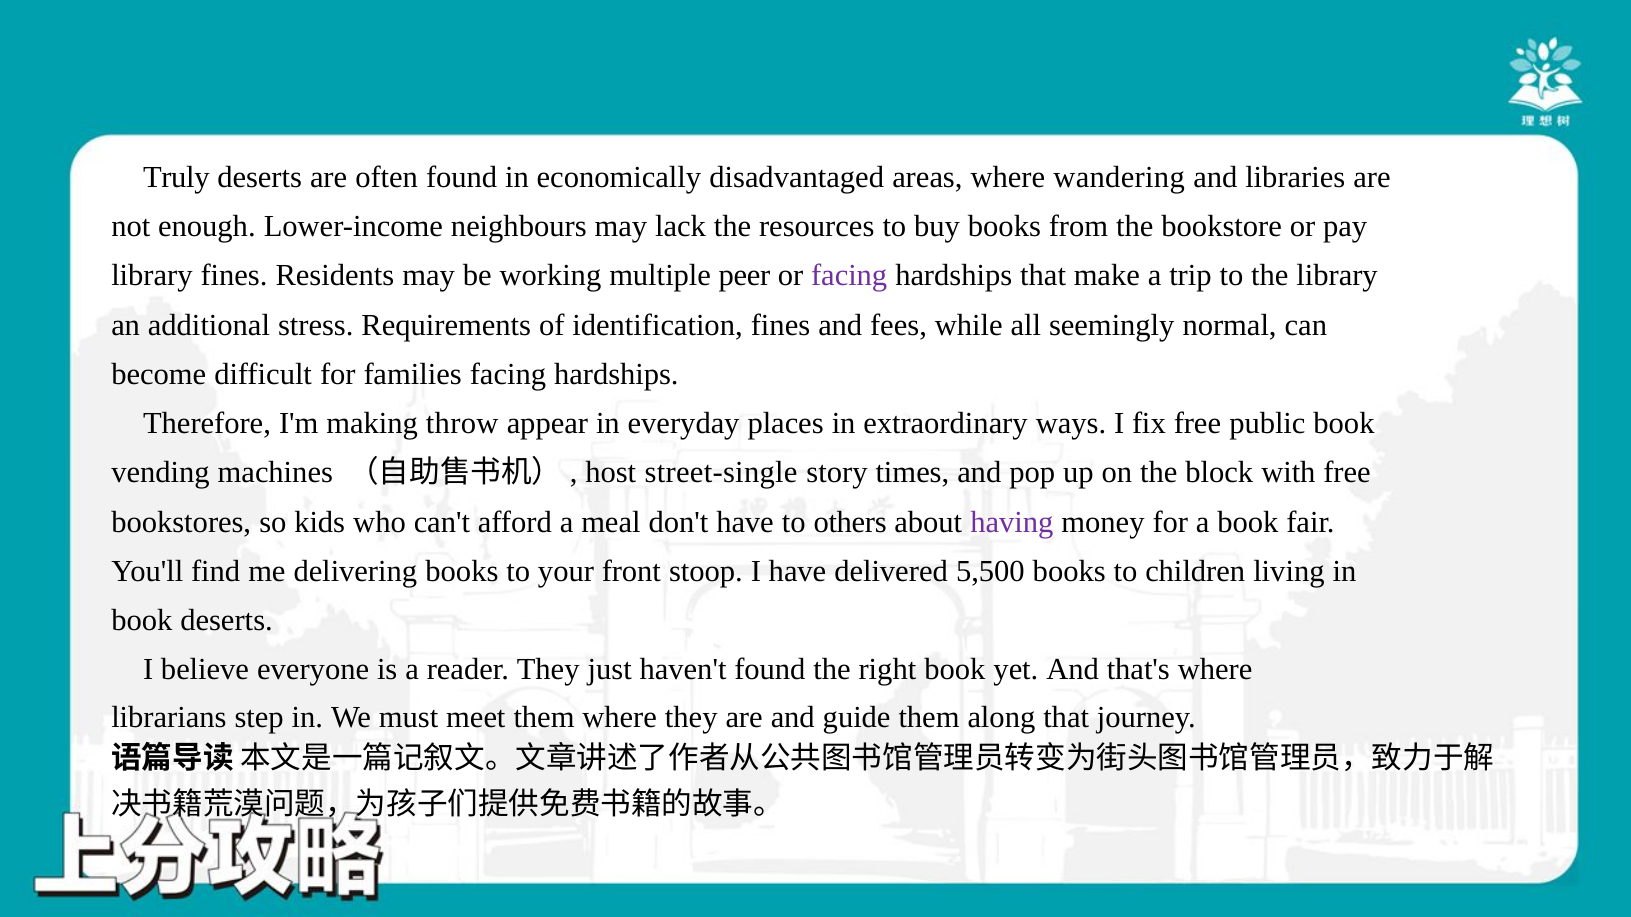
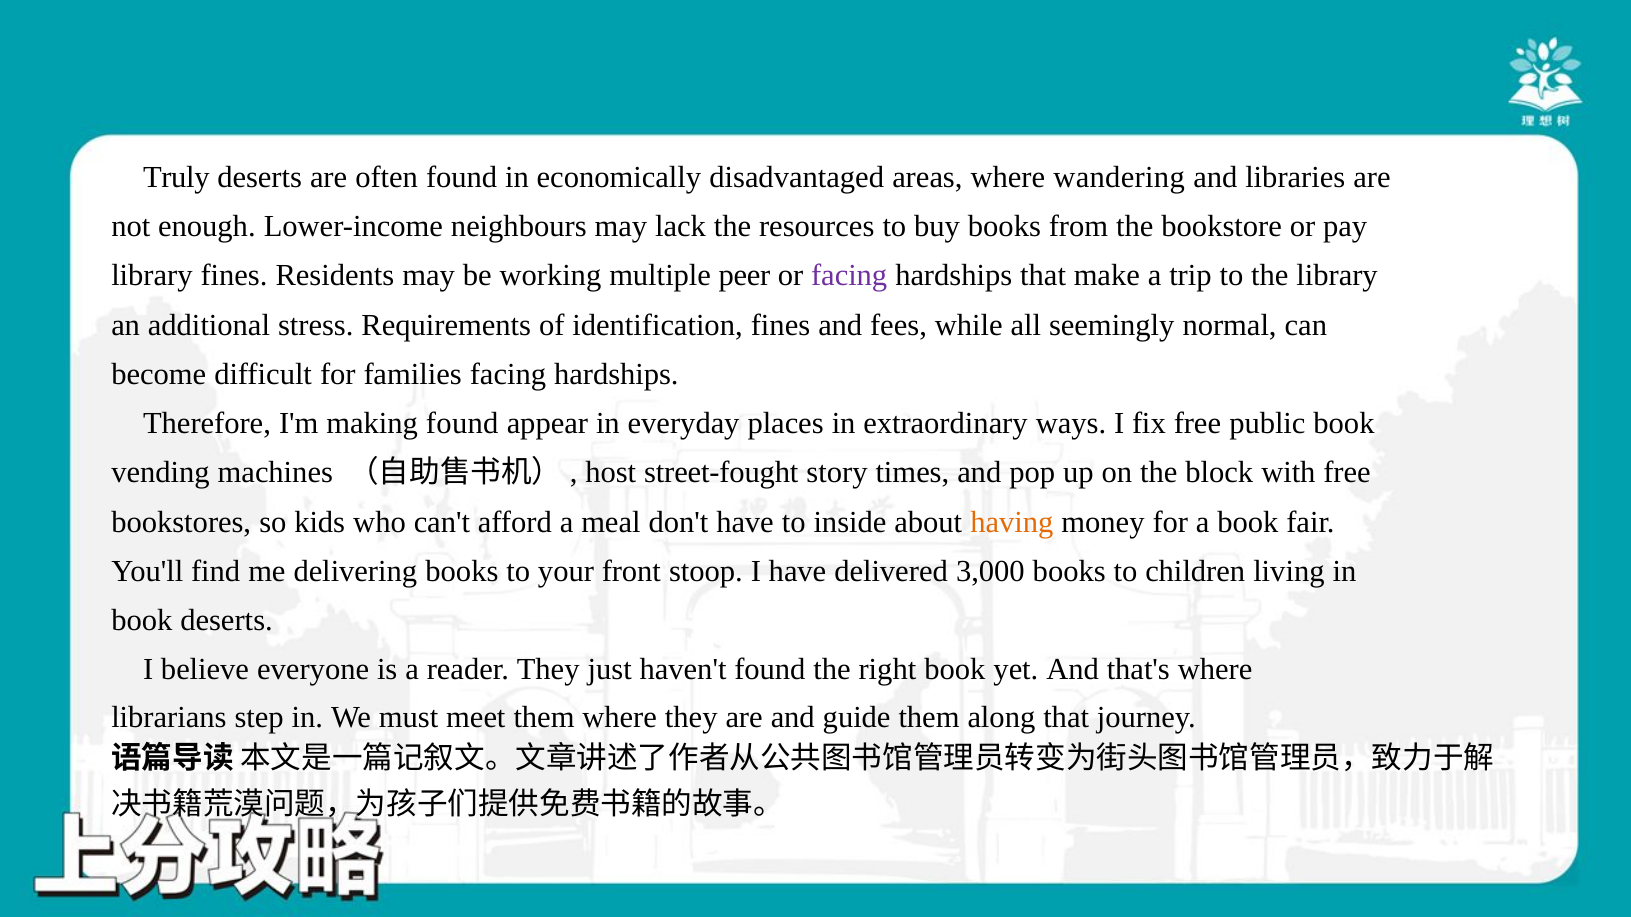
making throw: throw -> found
street-single: street-single -> street-fought
others: others -> inside
having colour: purple -> orange
5,500: 5,500 -> 3,000
